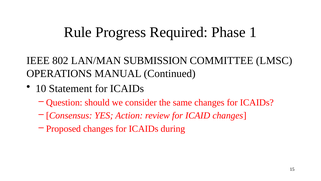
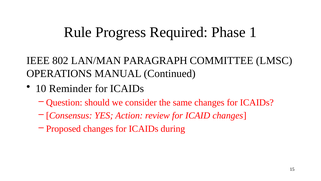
SUBMISSION: SUBMISSION -> PARAGRAPH
Statement: Statement -> Reminder
